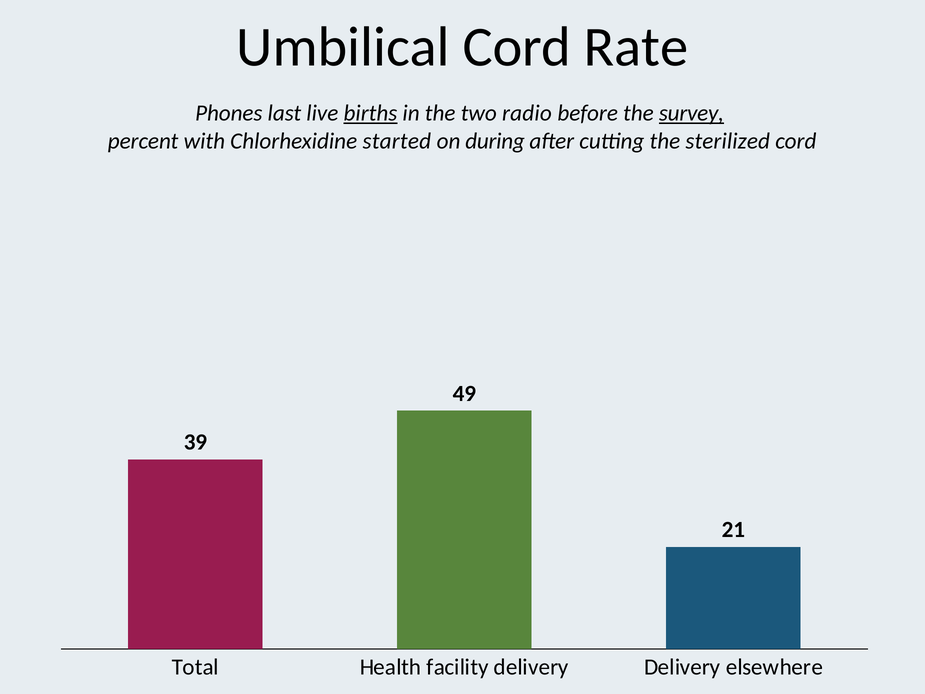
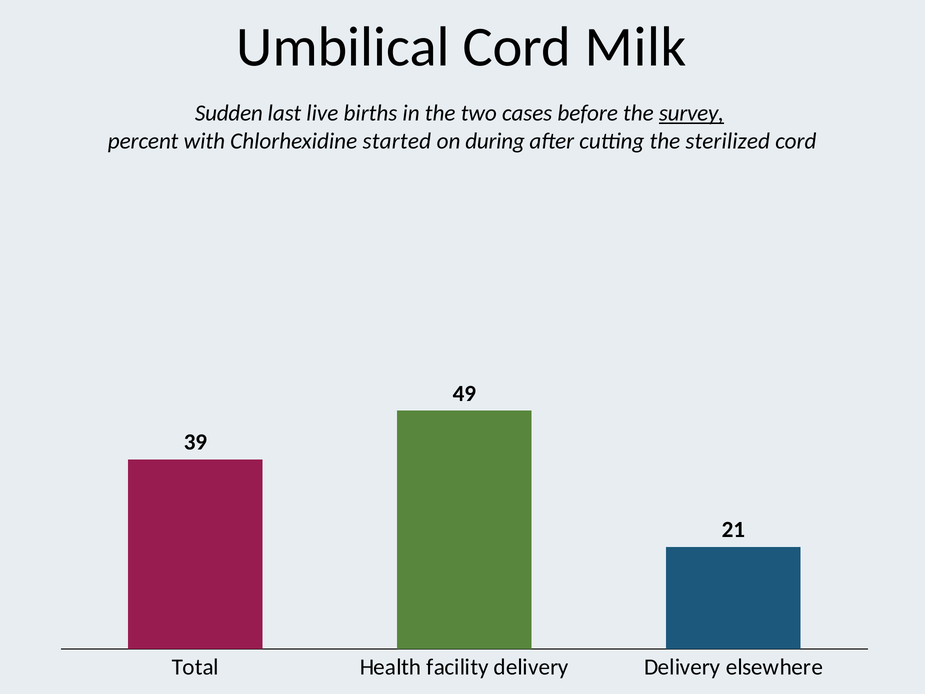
Rate: Rate -> Milk
Phones: Phones -> Sudden
births underline: present -> none
radio: radio -> cases
